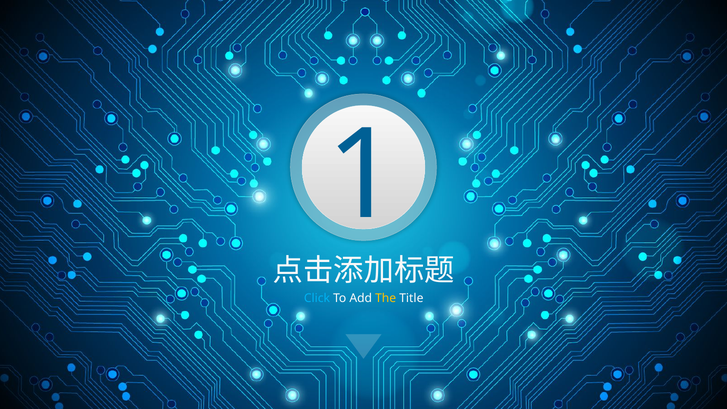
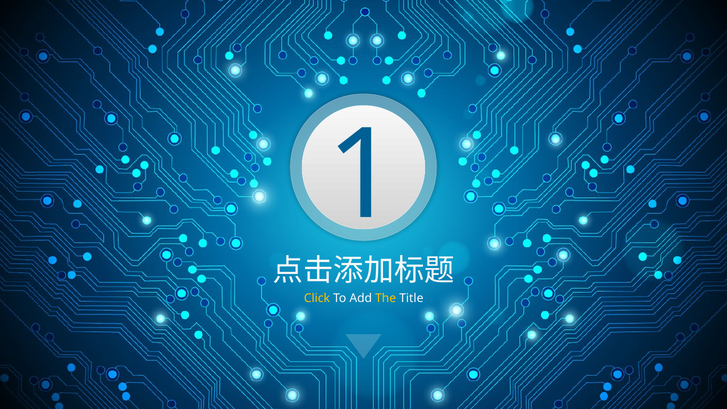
Click colour: light blue -> yellow
